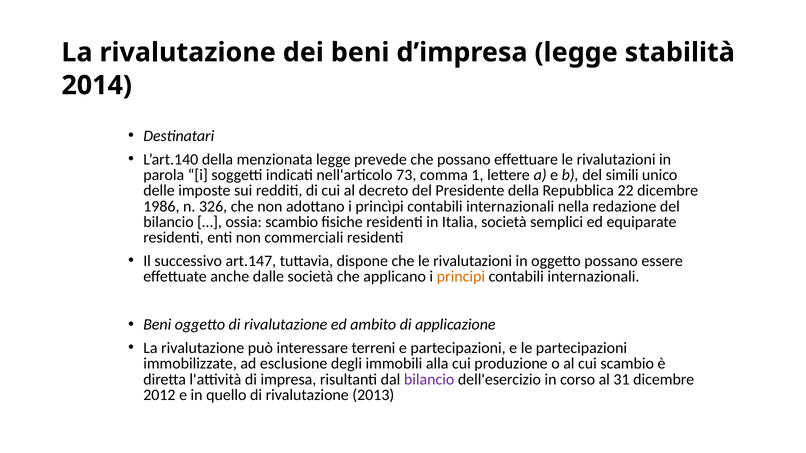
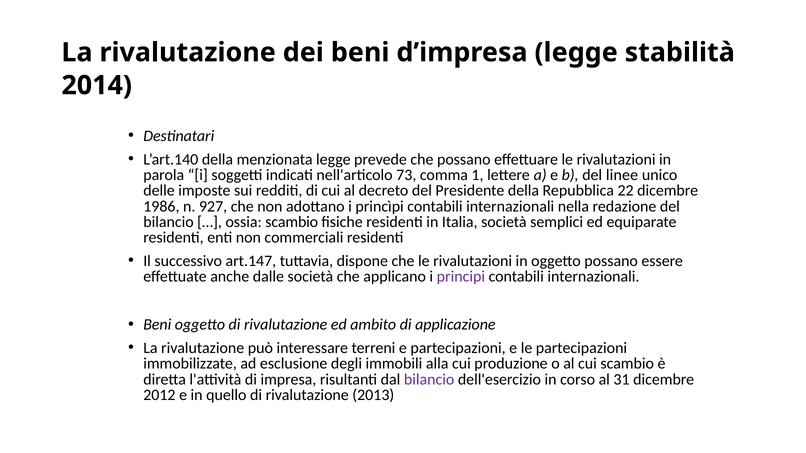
simili: simili -> linee
326: 326 -> 927
principi colour: orange -> purple
